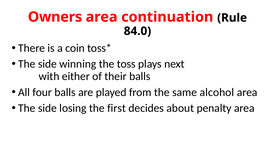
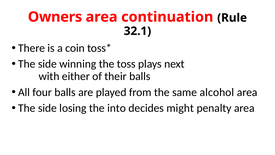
84.0: 84.0 -> 32.1
first: first -> into
about: about -> might
